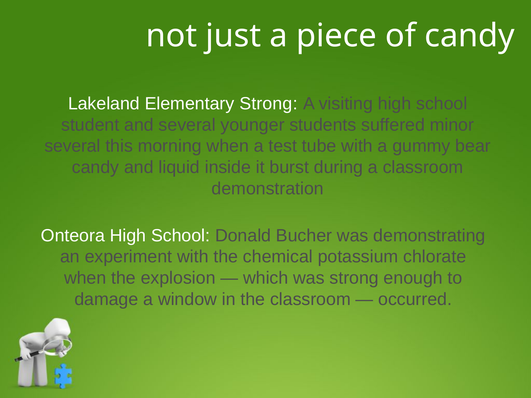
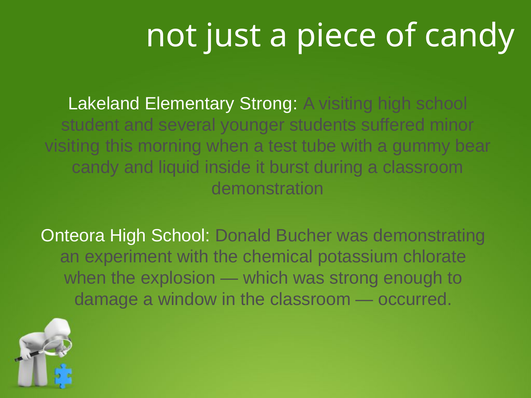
several at (73, 146): several -> visiting
